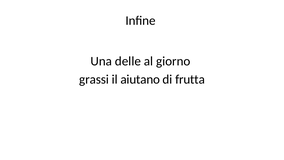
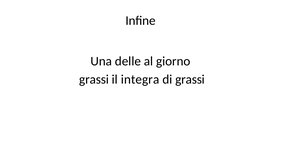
aiutano: aiutano -> integra
di frutta: frutta -> grassi
